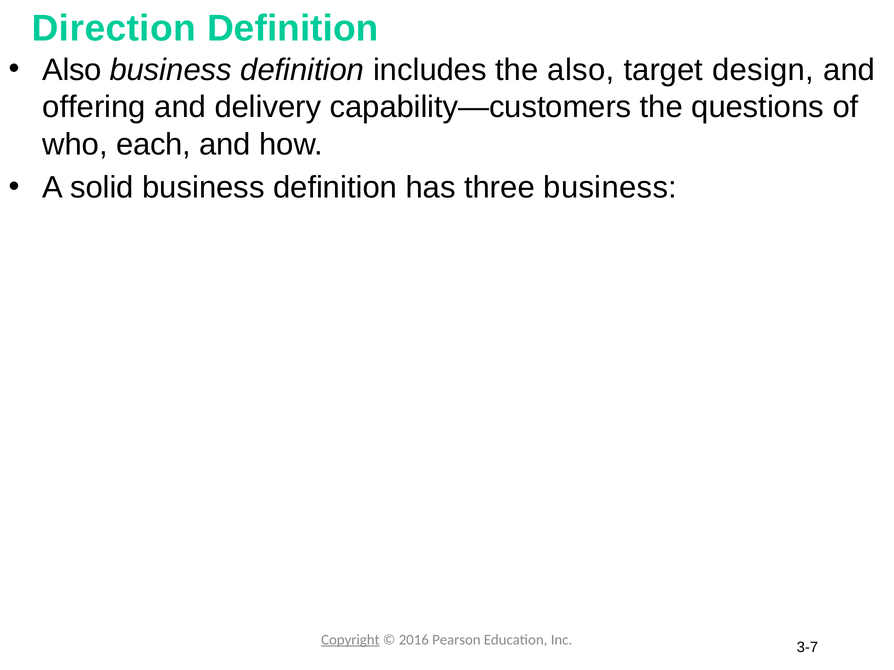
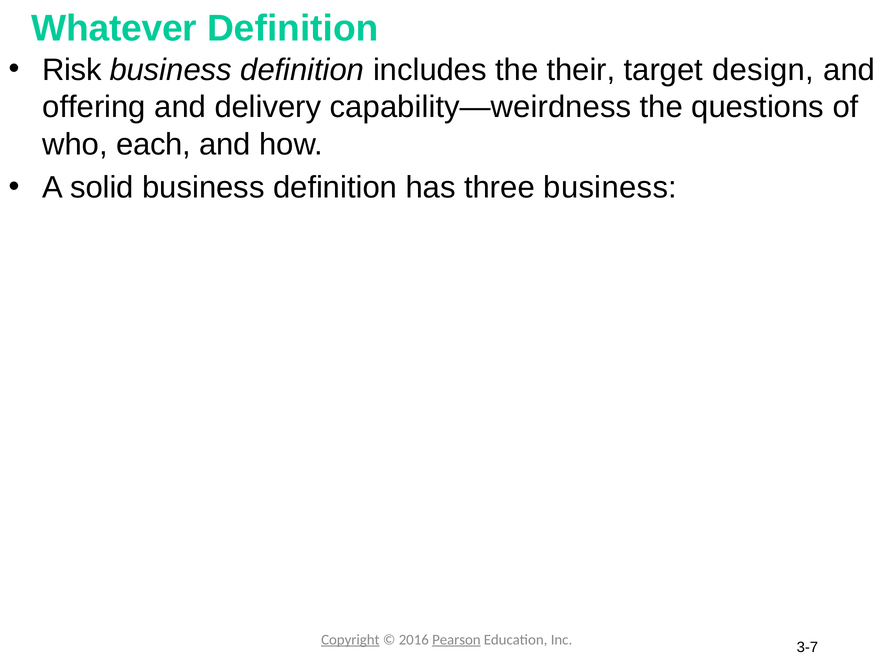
Direction: Direction -> Whatever
Also at (72, 70): Also -> Risk
the also: also -> their
capability—customers: capability—customers -> capability—weirdness
Pearson underline: none -> present
